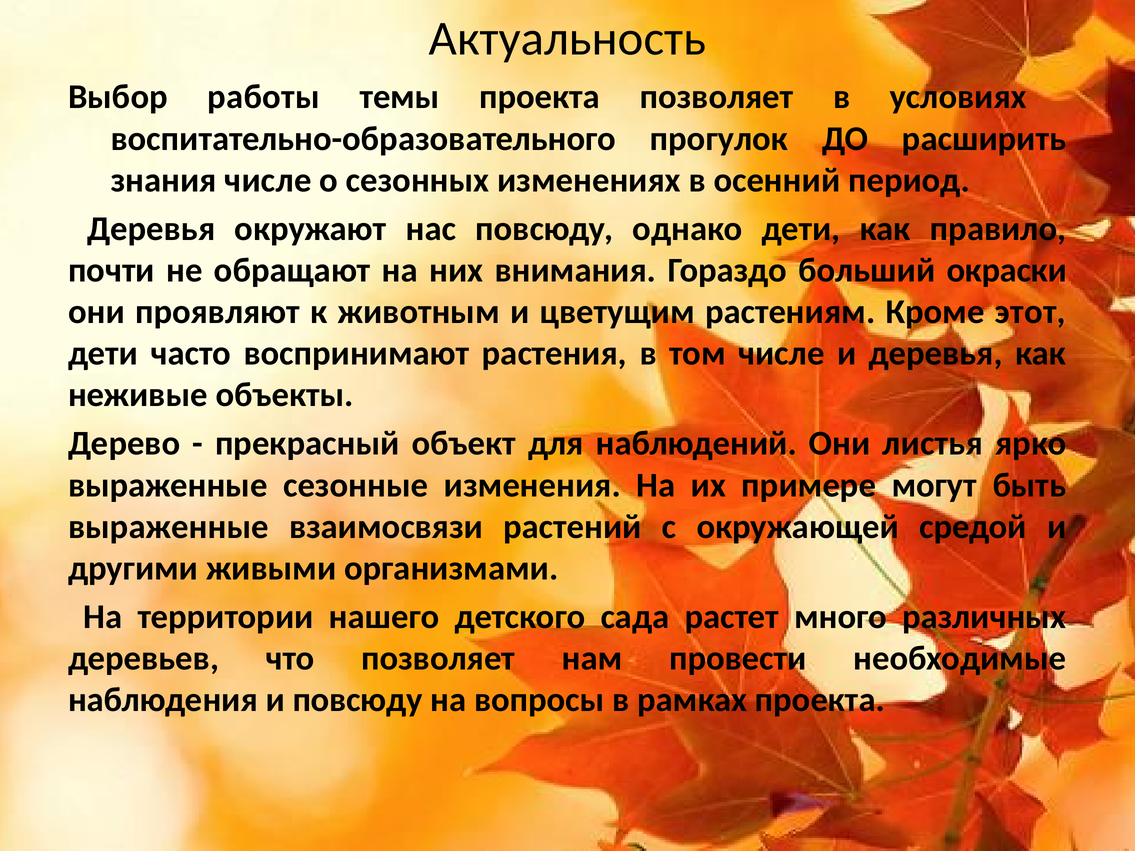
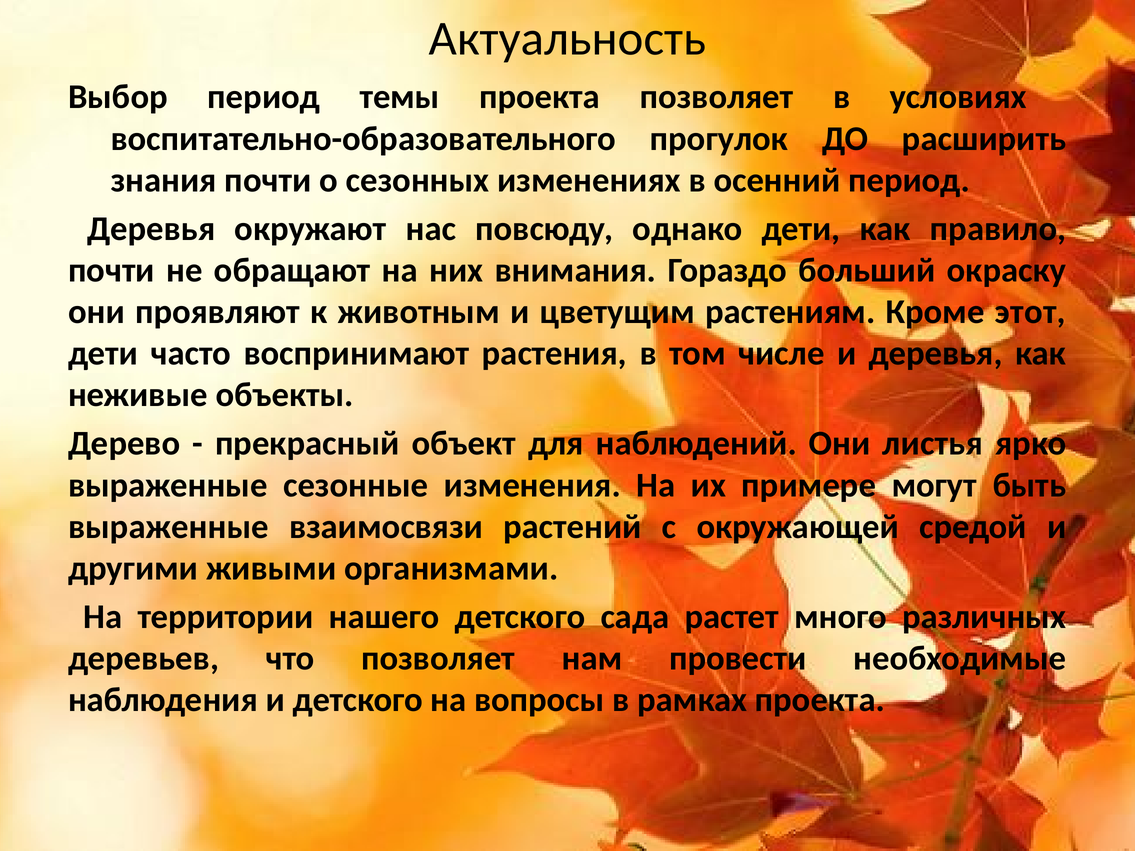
Выбор работы: работы -> период
знания числе: числе -> почти
окраски: окраски -> окраску
и повсюду: повсюду -> детского
